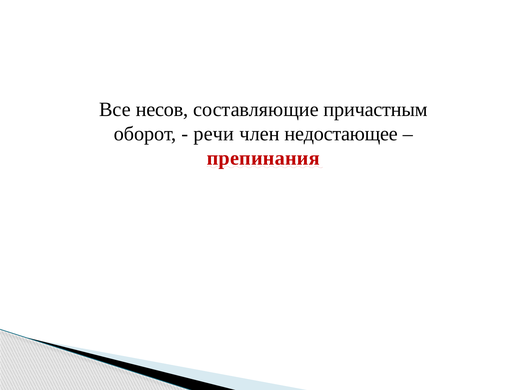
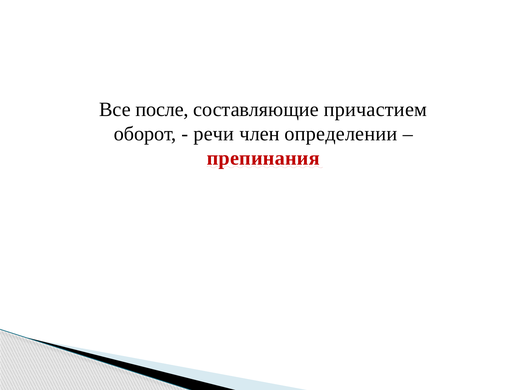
несов: несов -> после
причастным: причастным -> причастием
недостающее: недостающее -> определении
